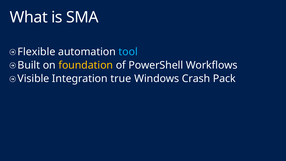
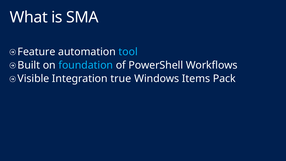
Flexible: Flexible -> Feature
foundation colour: yellow -> light blue
Crash: Crash -> Items
